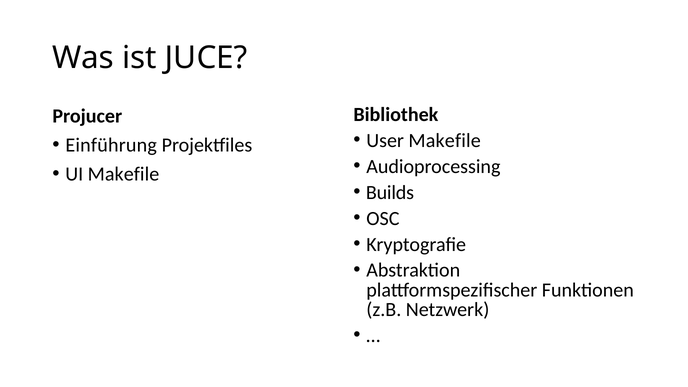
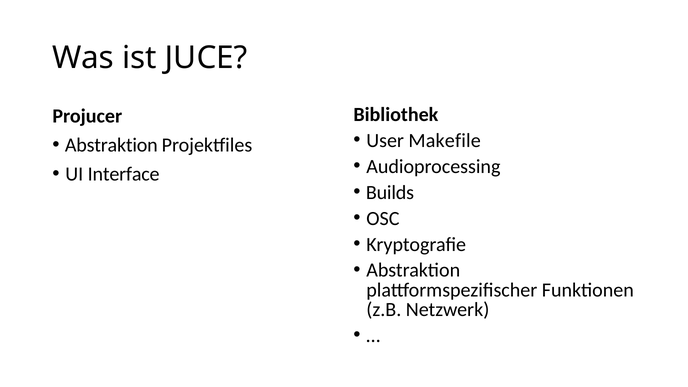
Einführung at (111, 145): Einführung -> Abstraktion
UI Makefile: Makefile -> Interface
